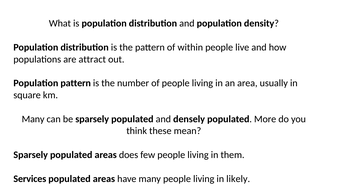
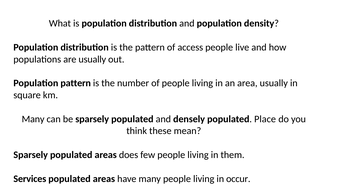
within: within -> access
are attract: attract -> usually
More: More -> Place
likely: likely -> occur
